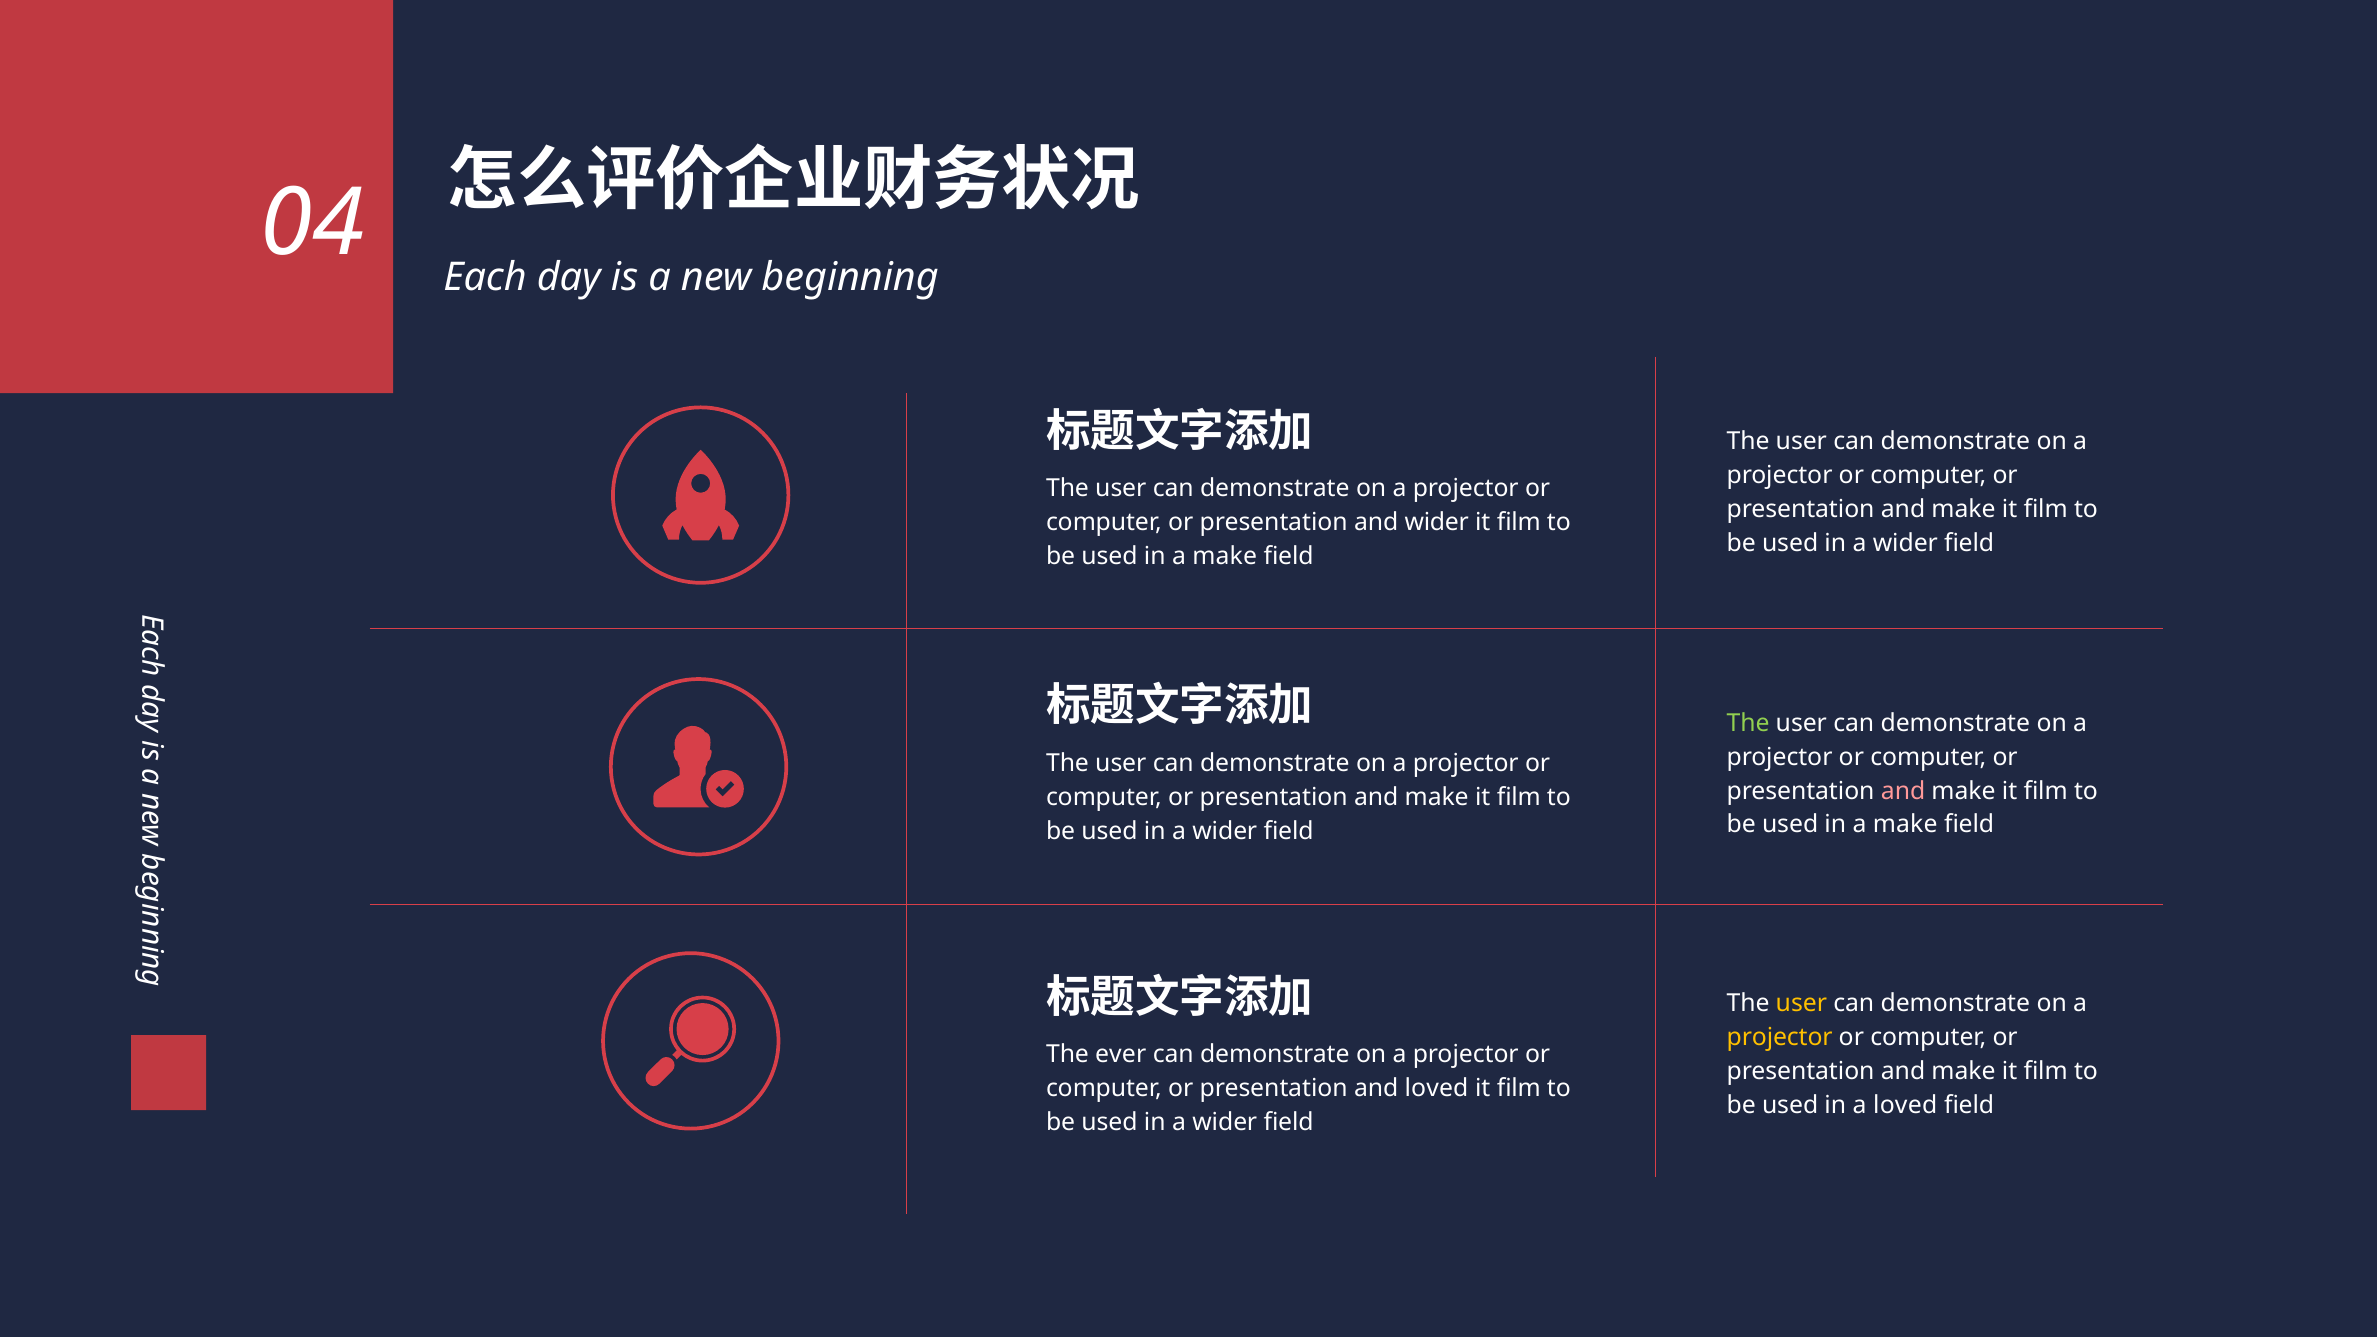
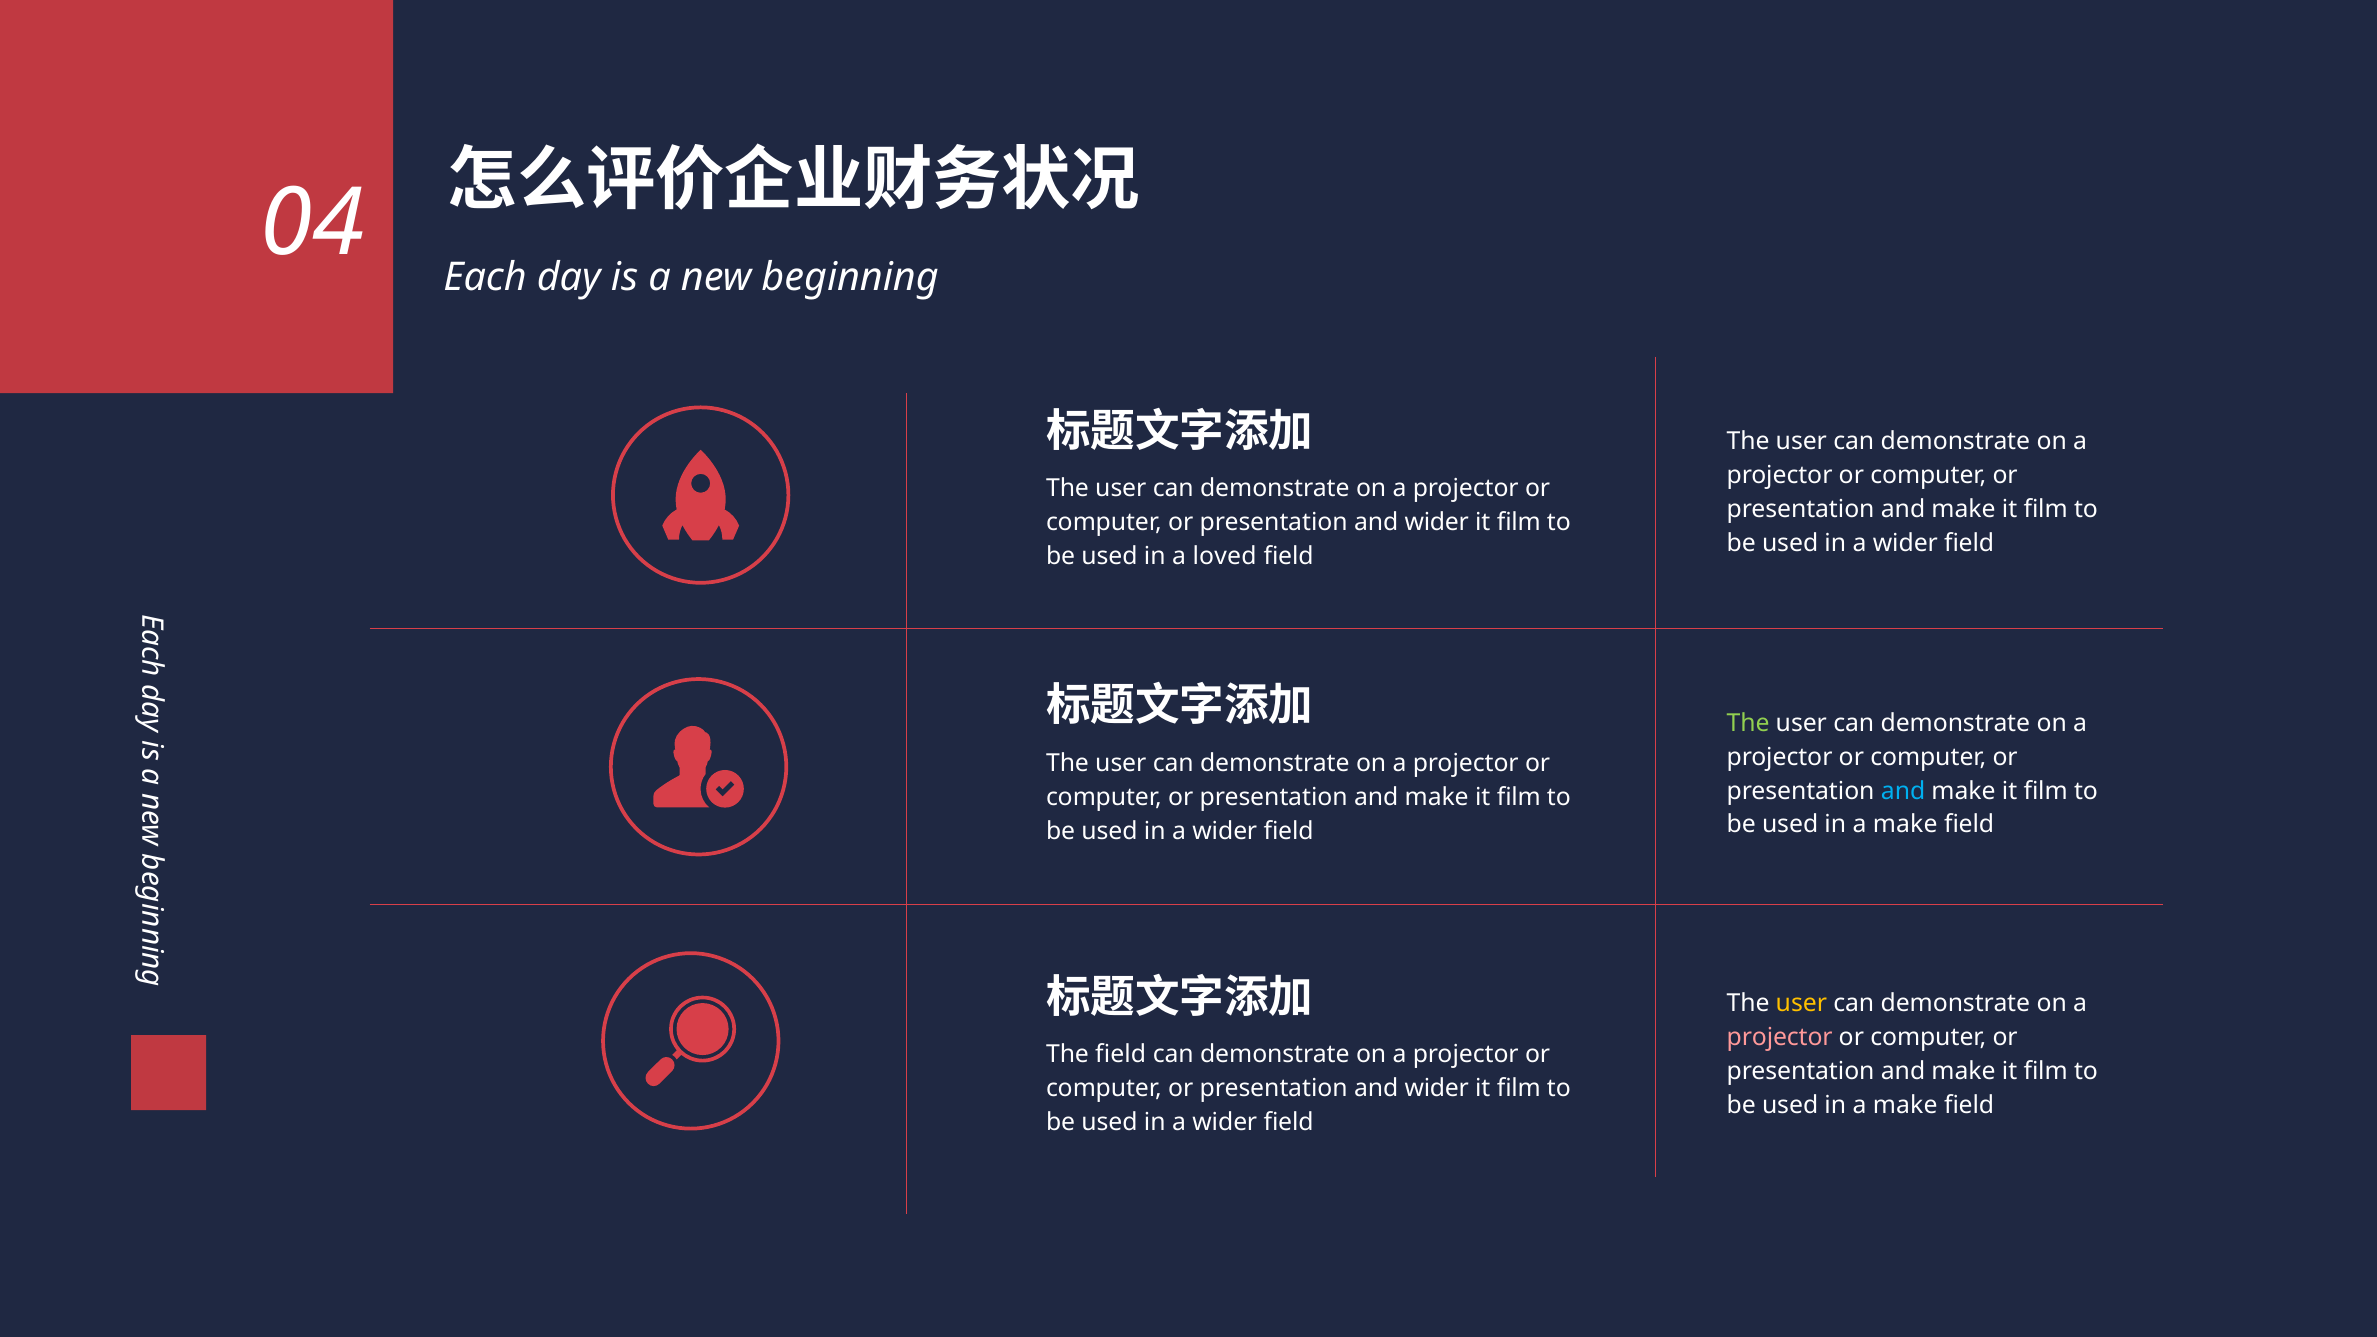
make at (1225, 557): make -> loved
and at (1903, 791) colour: pink -> light blue
projector at (1780, 1037) colour: yellow -> pink
The ever: ever -> field
loved at (1437, 1089): loved -> wider
loved at (1905, 1105): loved -> make
